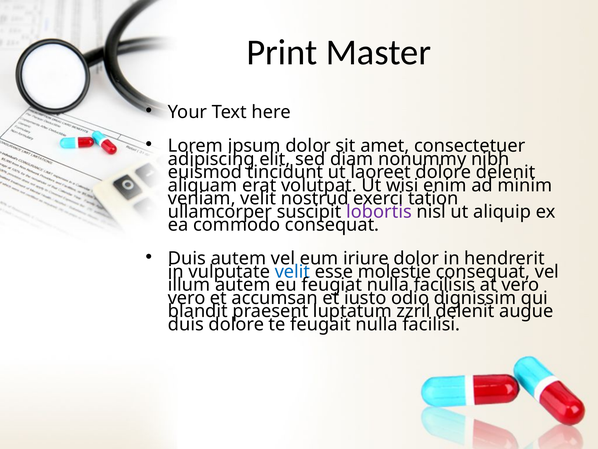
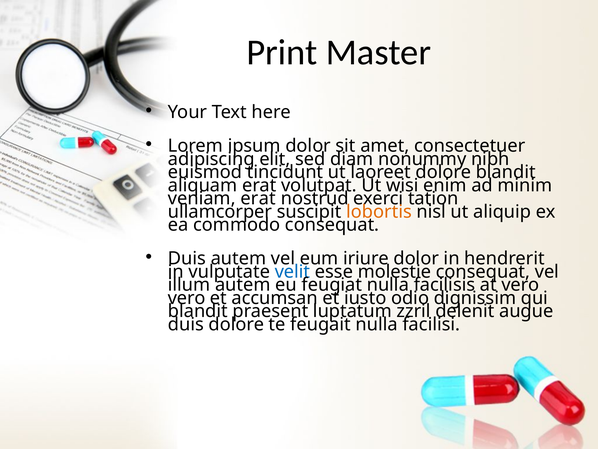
dolore delenit: delenit -> blandit
veniam velit: velit -> erat
lobortis colour: purple -> orange
